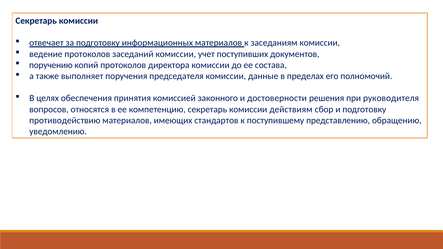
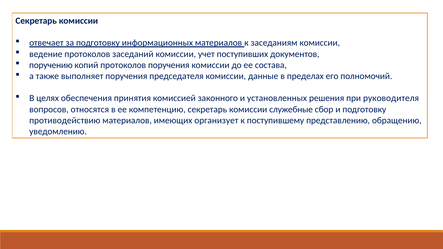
протоколов директора: директора -> поручения
достоверности: достоверности -> установленных
действиям: действиям -> служебные
стандартов: стандартов -> организует
